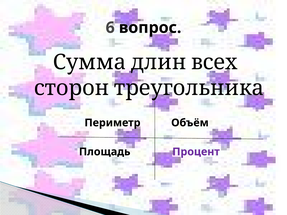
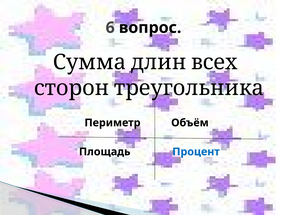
Процент colour: purple -> blue
